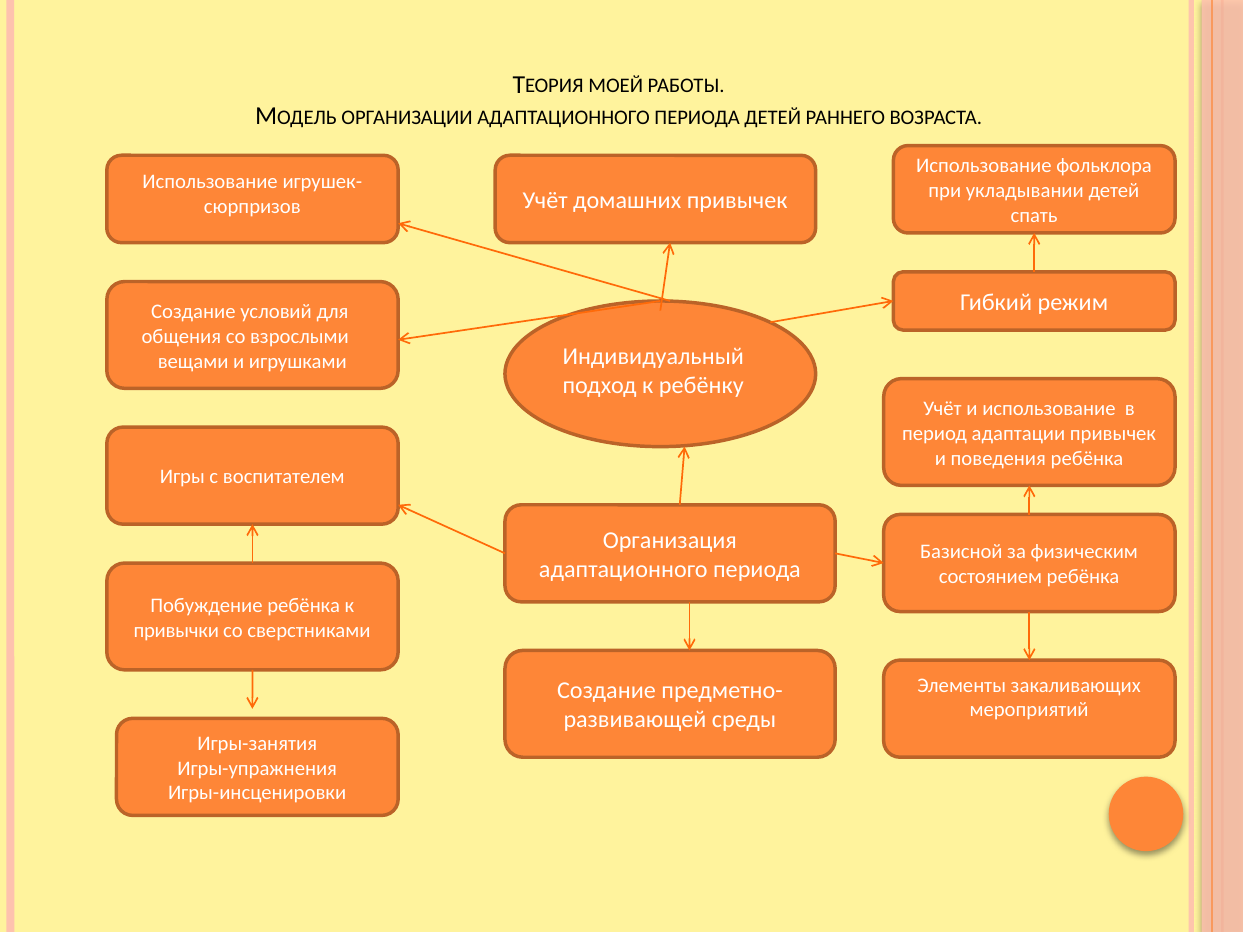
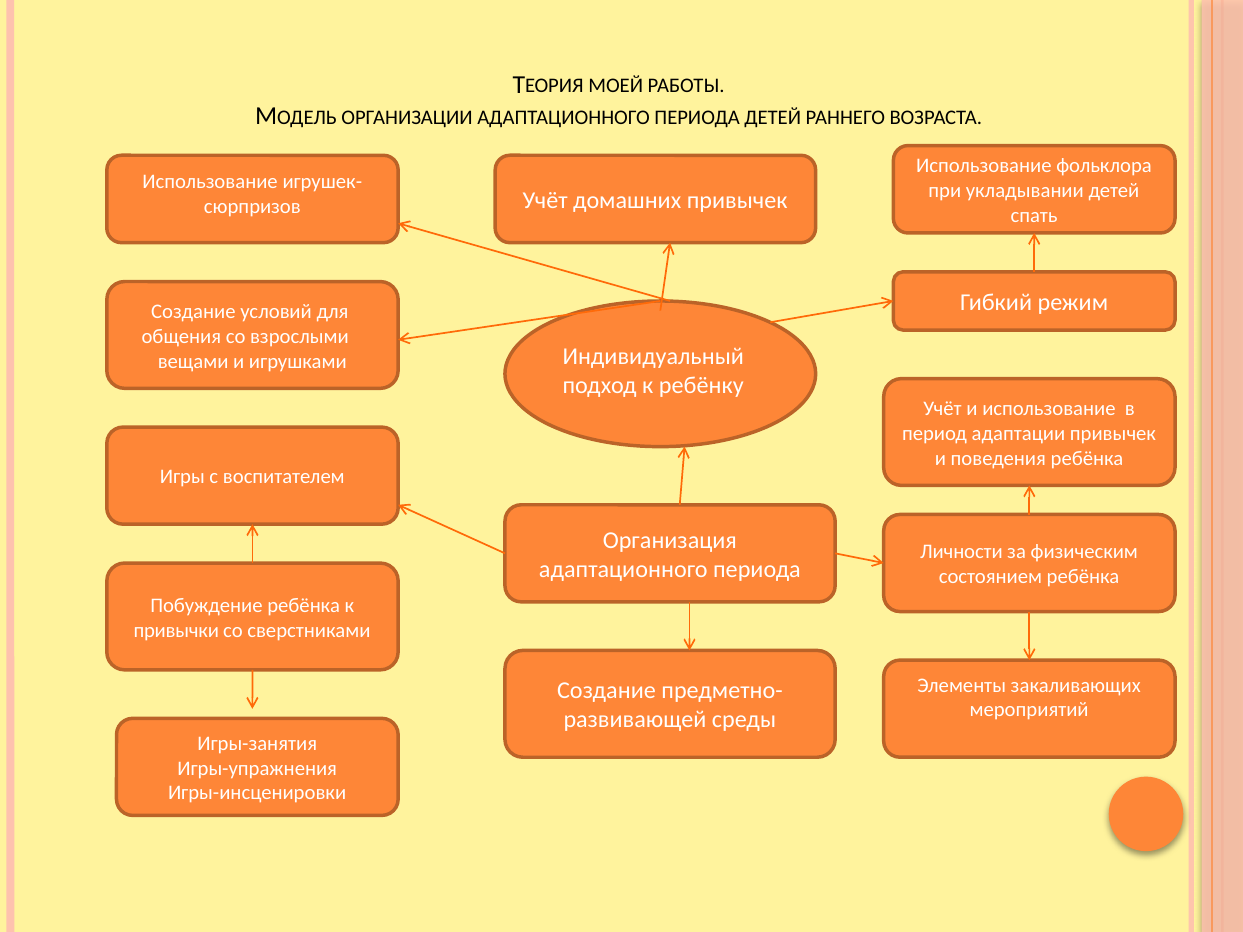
Базисной: Базисной -> Личности
